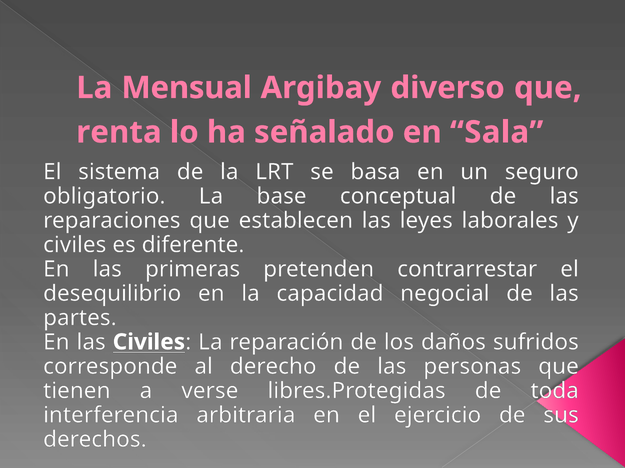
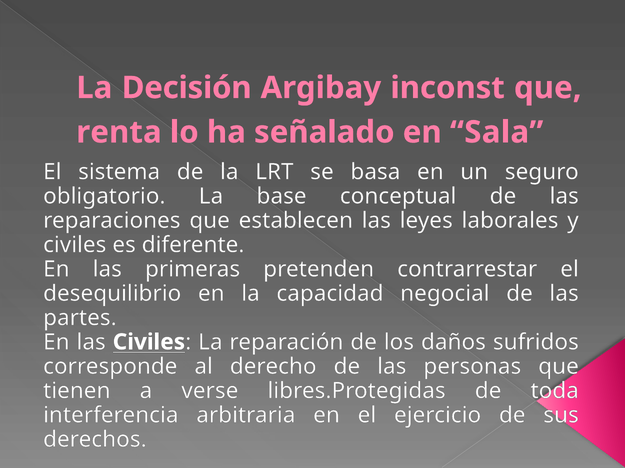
Mensual: Mensual -> Decisión
diverso: diverso -> inconst
